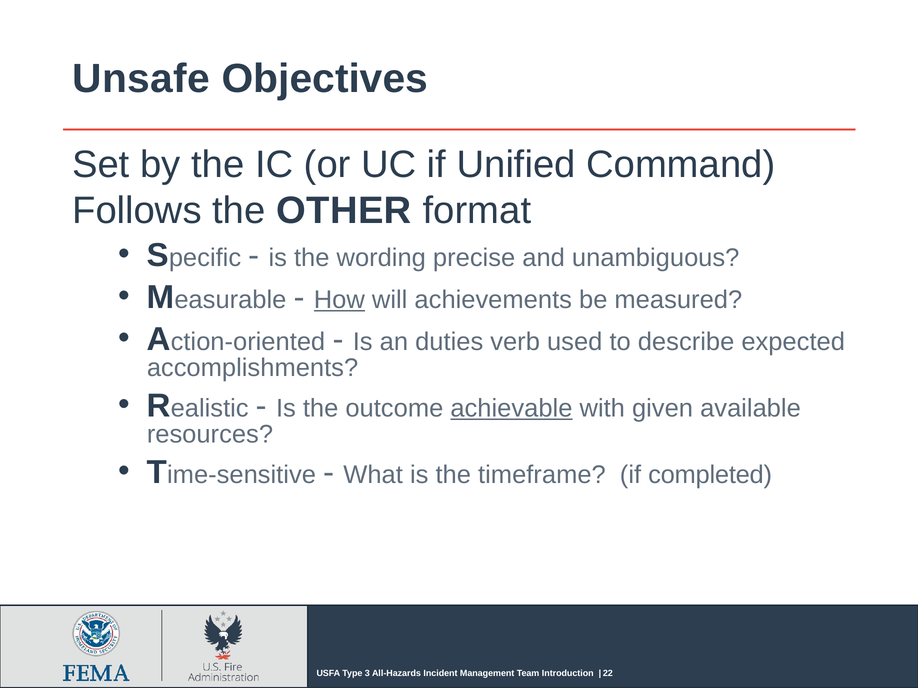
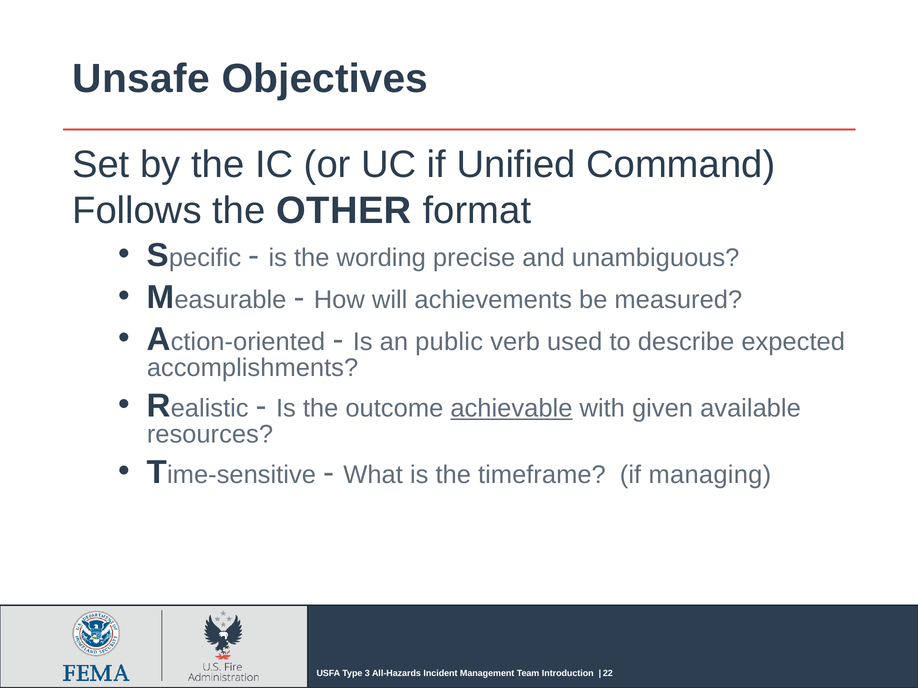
How underline: present -> none
duties: duties -> public
completed: completed -> managing
